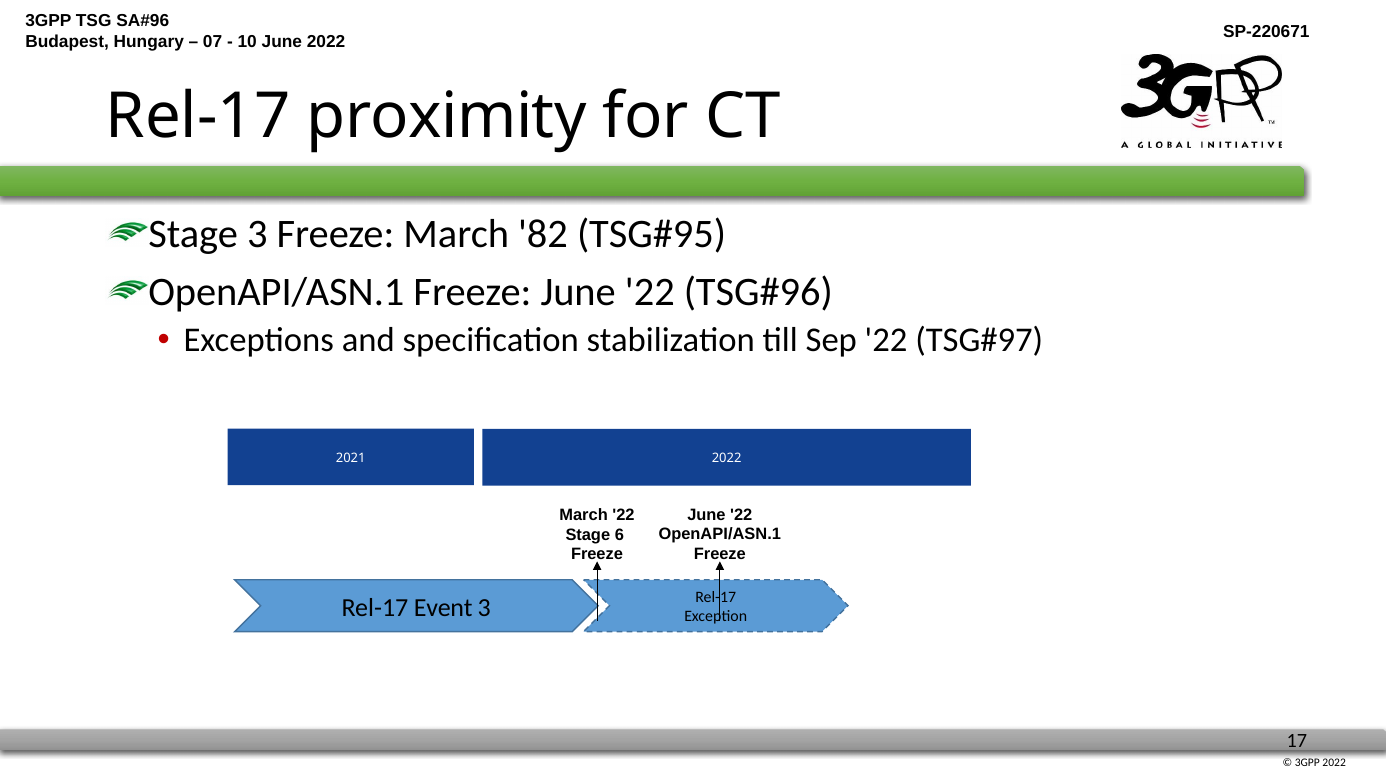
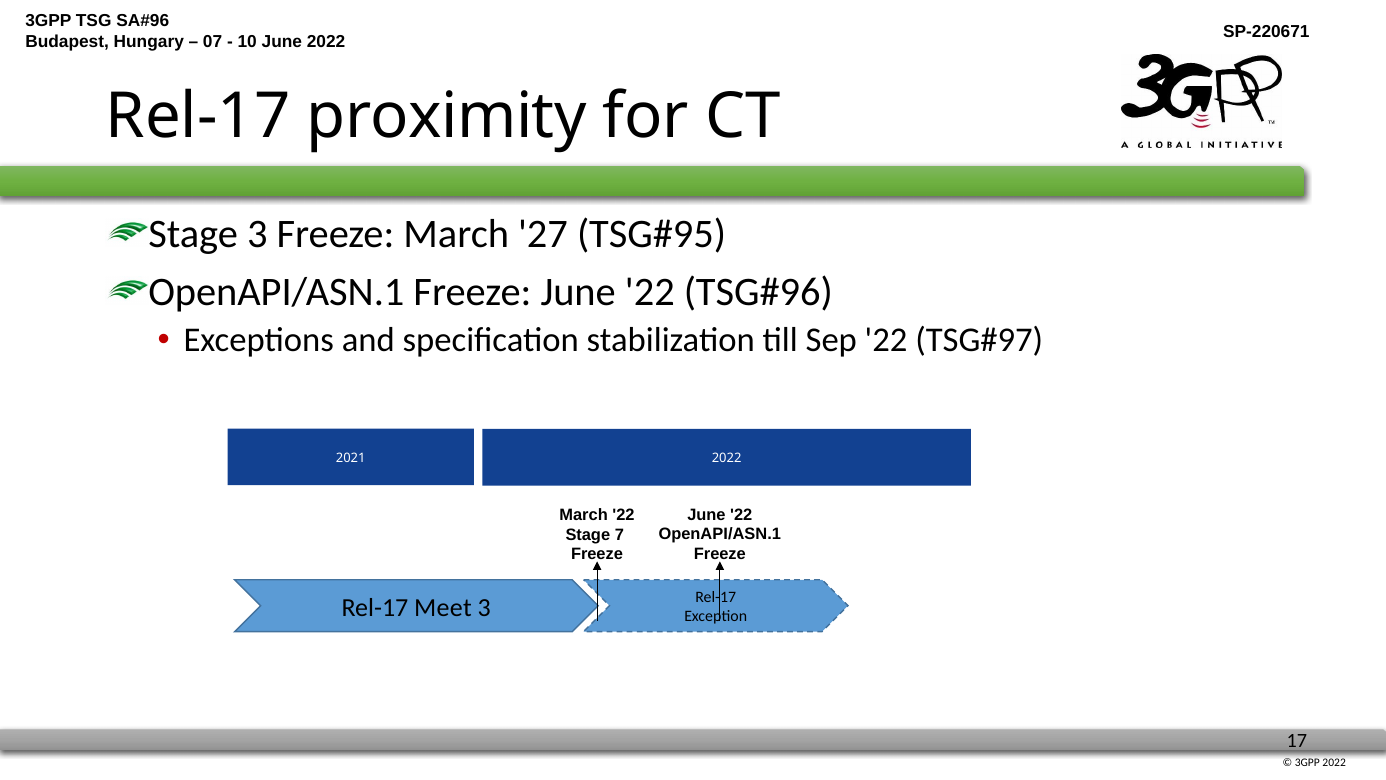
82: 82 -> 27
6: 6 -> 7
Event: Event -> Meet
